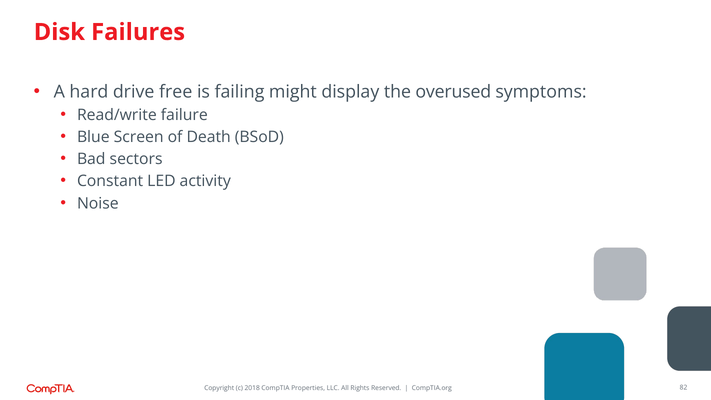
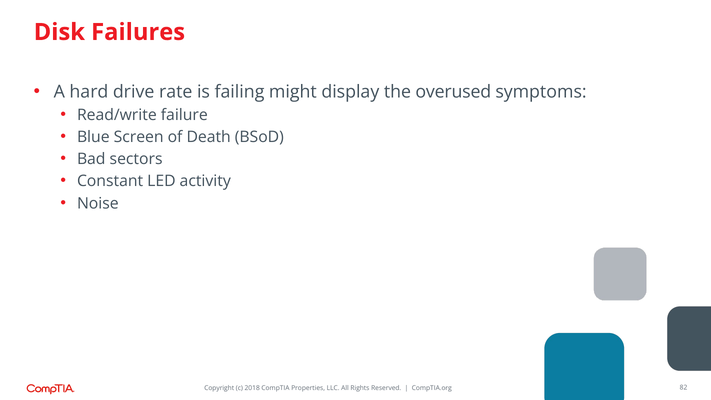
free: free -> rate
